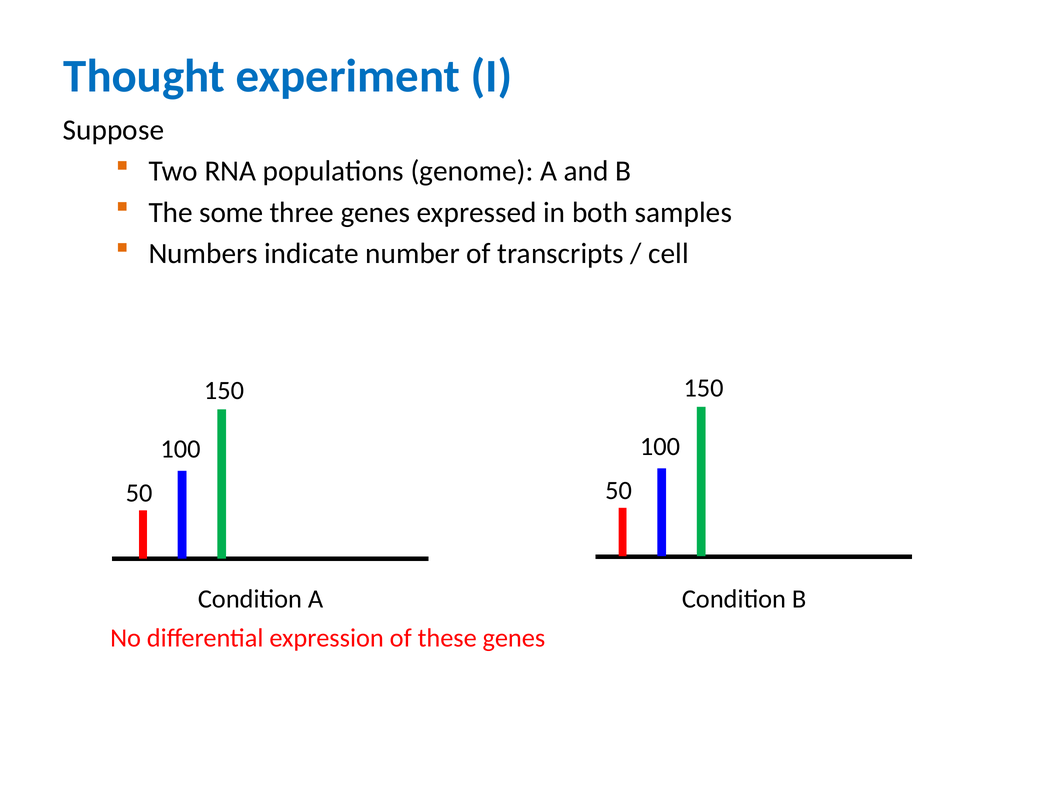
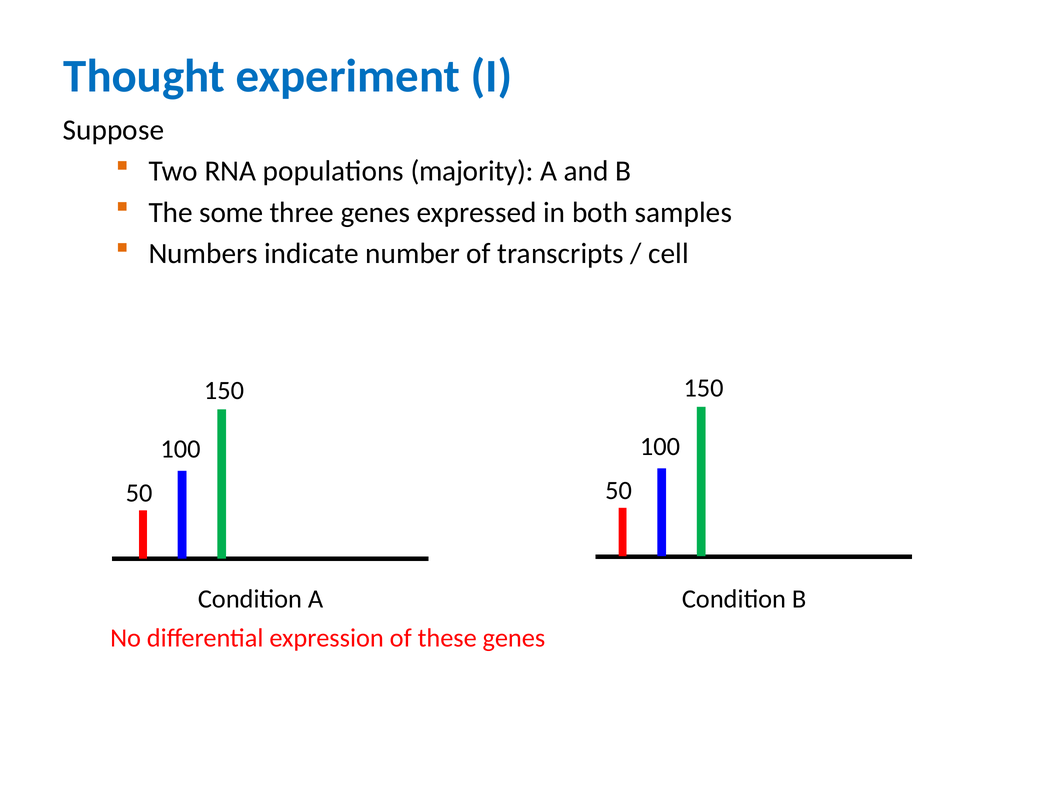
genome: genome -> majority
